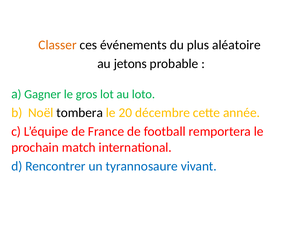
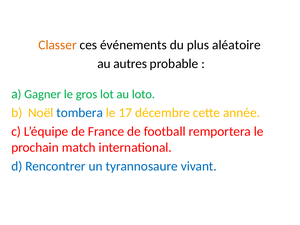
jetons: jetons -> autres
tombera colour: black -> blue
20: 20 -> 17
